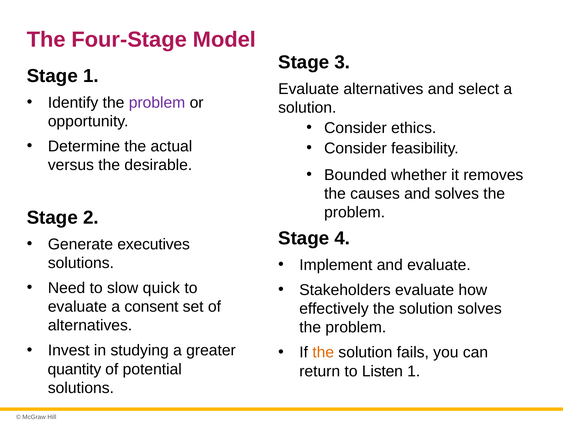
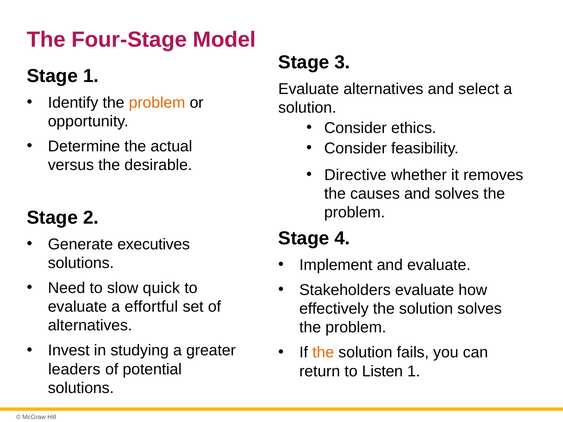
problem at (157, 103) colour: purple -> orange
Bounded: Bounded -> Directive
consent: consent -> effortful
quantity: quantity -> leaders
